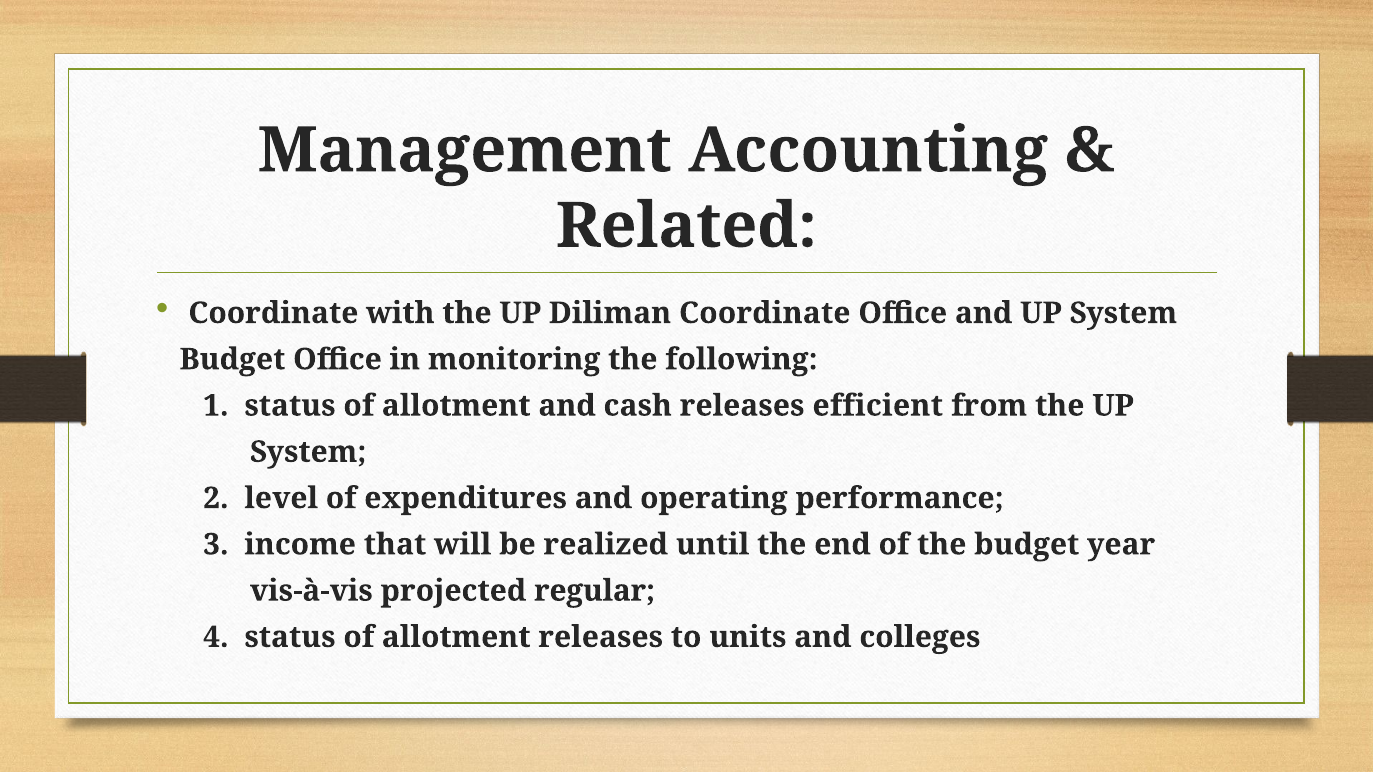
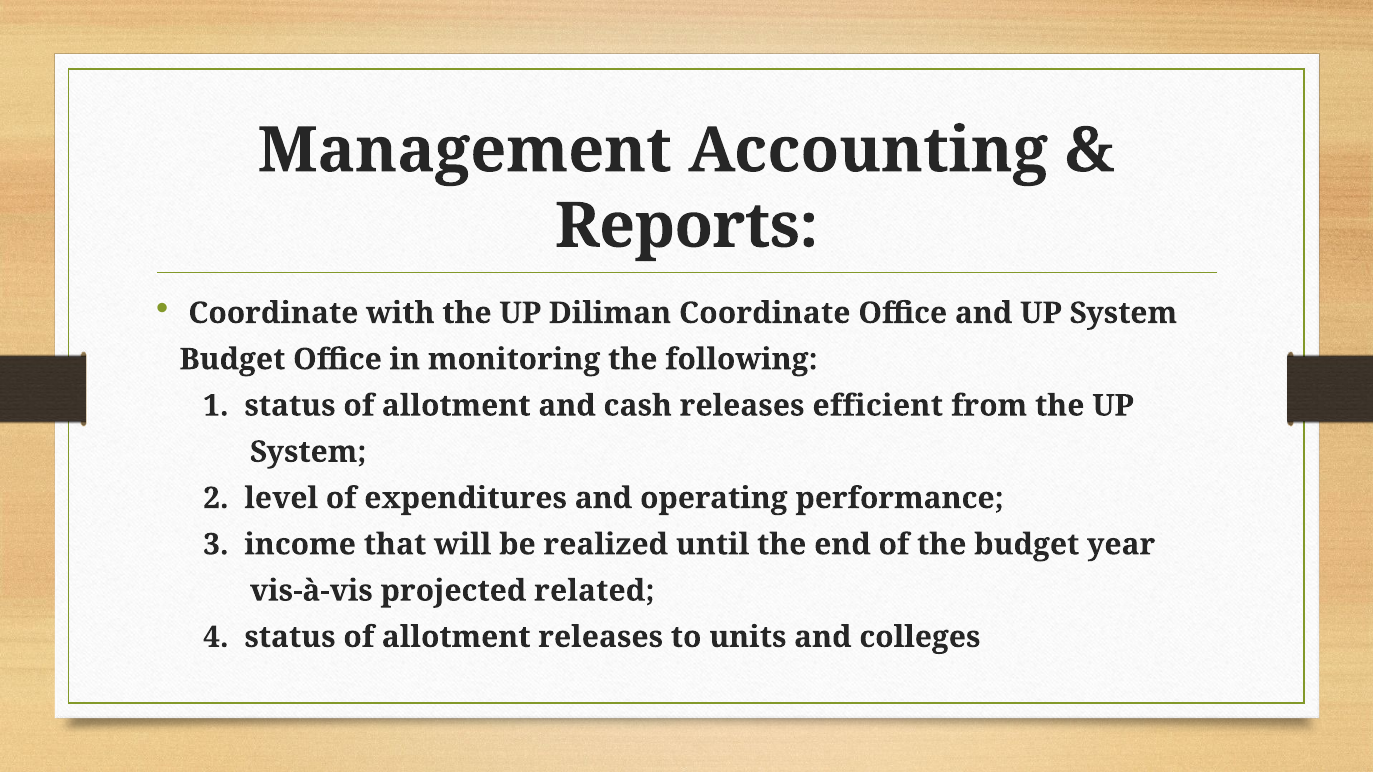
Related: Related -> Reports
regular: regular -> related
